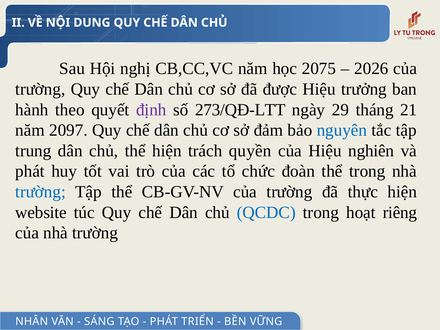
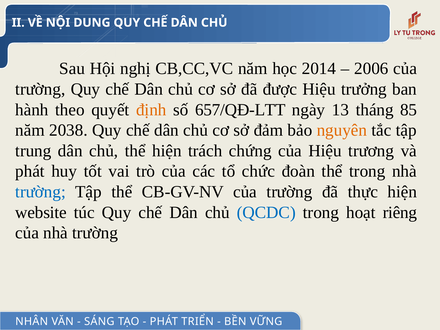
2075: 2075 -> 2014
2026: 2026 -> 2006
định colour: purple -> orange
273/QĐ-LTT: 273/QĐ-LTT -> 657/QĐ-LTT
29: 29 -> 13
21: 21 -> 85
2097: 2097 -> 2038
nguyên colour: blue -> orange
quyền: quyền -> chứng
nghiên: nghiên -> trương
